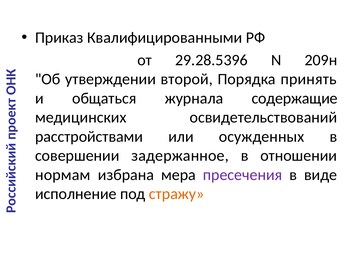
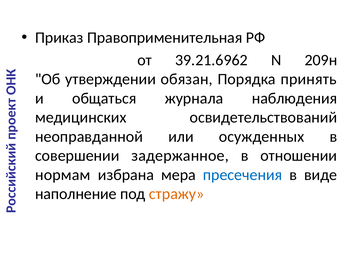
Квалифицированными: Квалифицированными -> Правоприменительная
29.28.5396: 29.28.5396 -> 39.21.6962
второй: второй -> обязан
содержащие: содержащие -> наблюдения
расстройствами: расстройствами -> неоправданной
пресечения colour: purple -> blue
исполнение: исполнение -> наполнение
